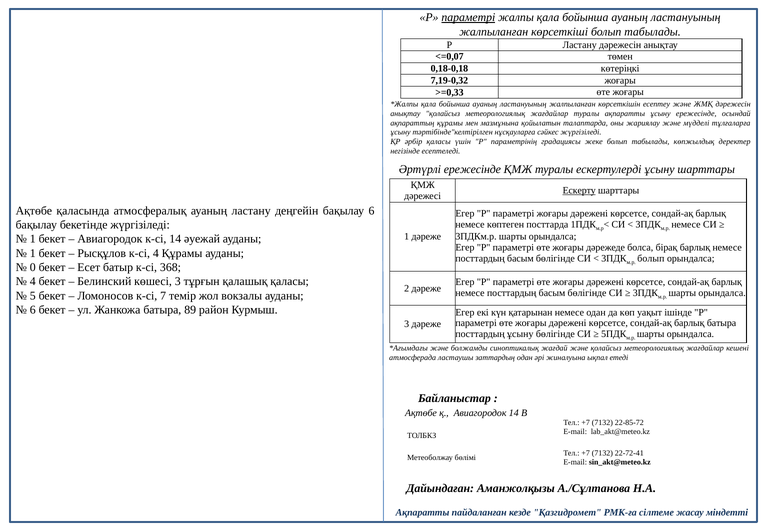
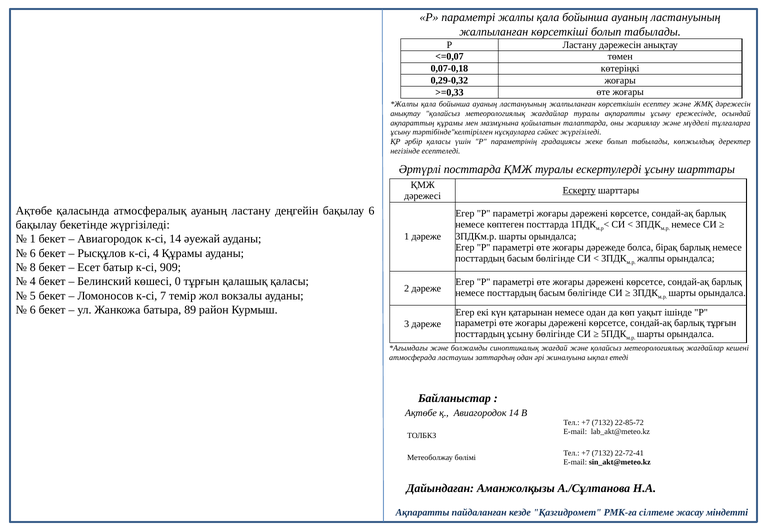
параметрі at (468, 17) underline: present -> none
0,18-0,18: 0,18-0,18 -> 0,07-0,18
7,19-0,32: 7,19-0,32 -> 0,29-0,32
Әртүрлі ережесінде: ережесінде -> посттарда
1 at (33, 253): 1 -> 6
болып at (651, 258): болып -> жалпы
0: 0 -> 8
368: 368 -> 909
көшесі 3: 3 -> 0
барлық батыра: батыра -> тұрғын
